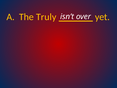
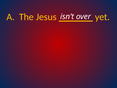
Truly: Truly -> Jesus
